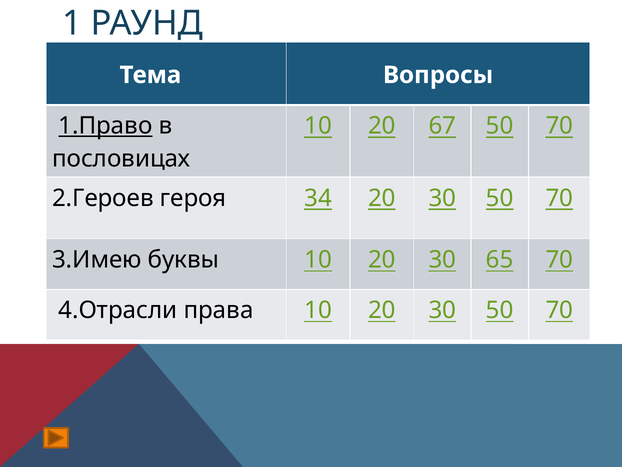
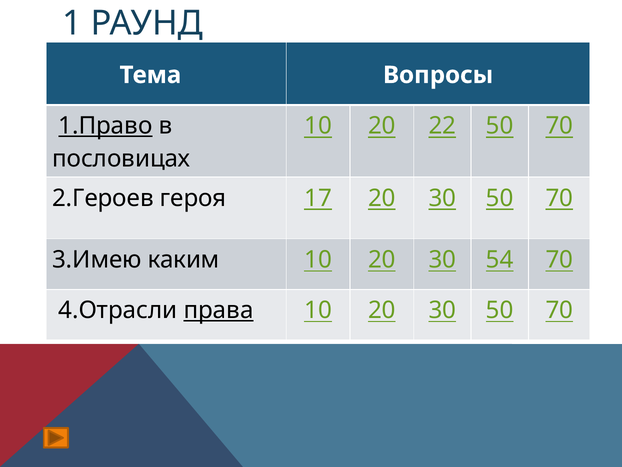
67: 67 -> 22
34: 34 -> 17
буквы: буквы -> каким
65: 65 -> 54
права underline: none -> present
